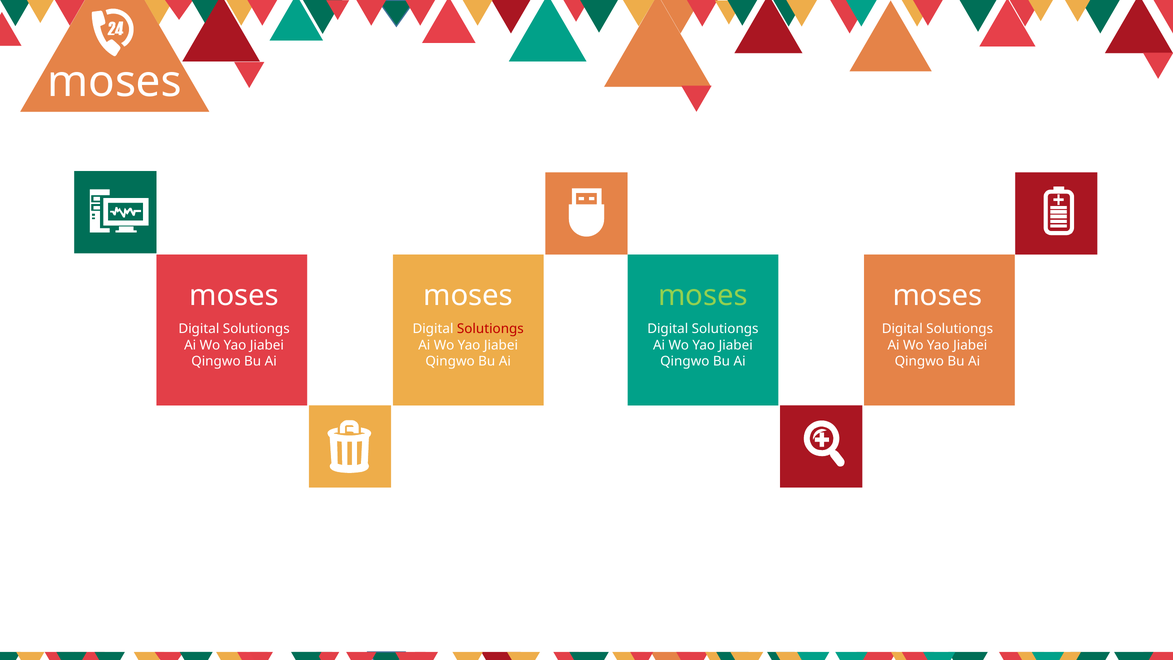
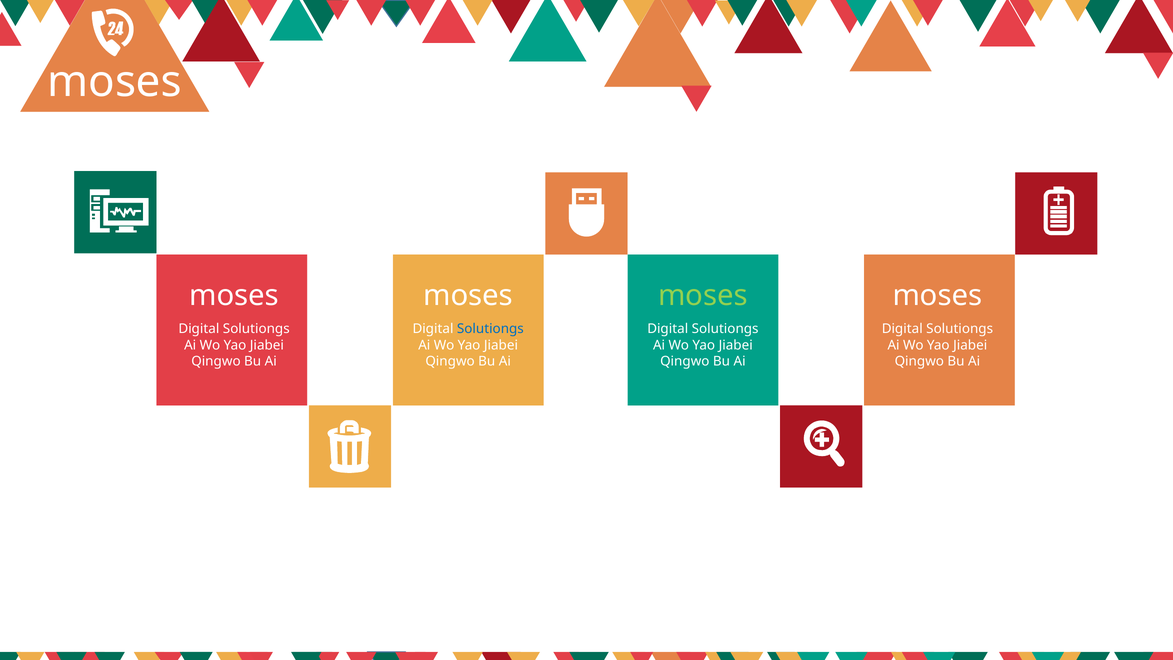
Solutiongs at (490, 329) colour: red -> blue
